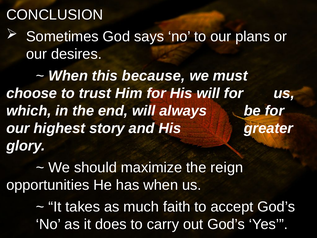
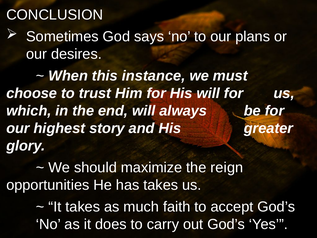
because: because -> instance
has when: when -> takes
